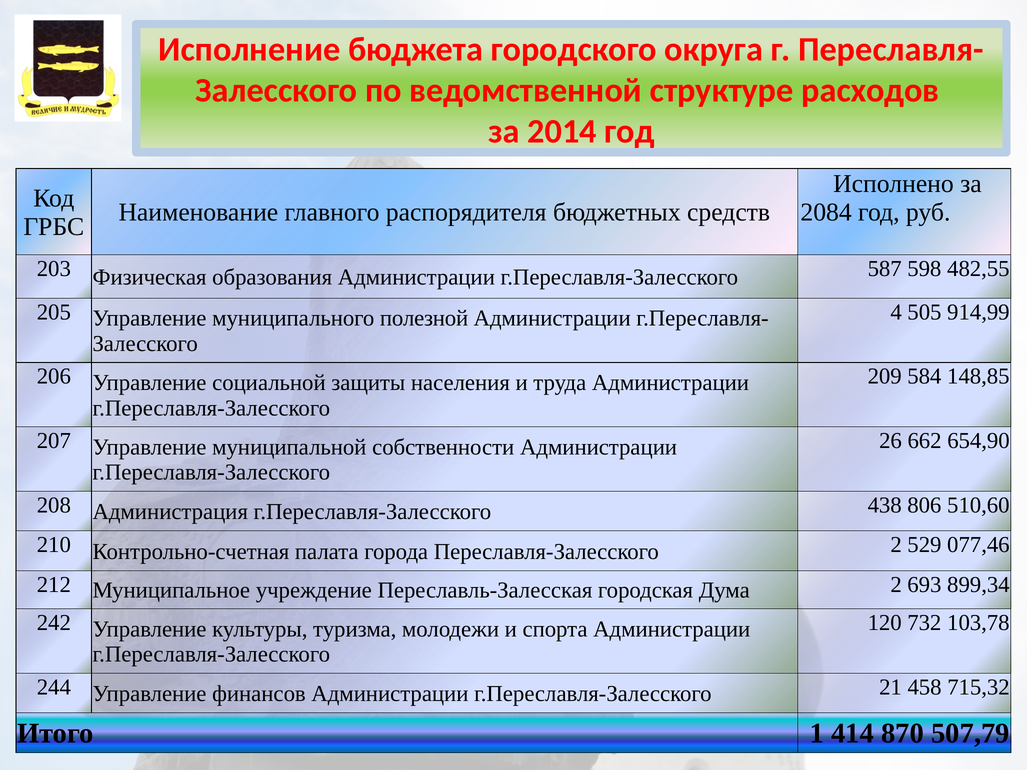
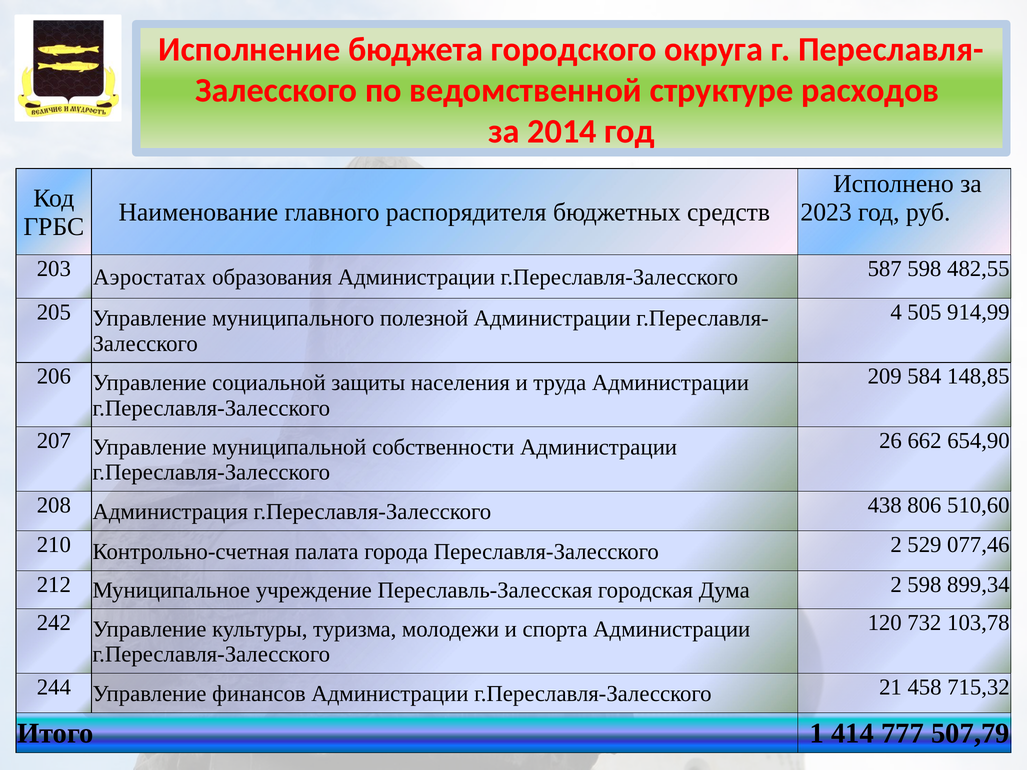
2084: 2084 -> 2023
Физическая: Физическая -> Аэростатах
2 693: 693 -> 598
870: 870 -> 777
